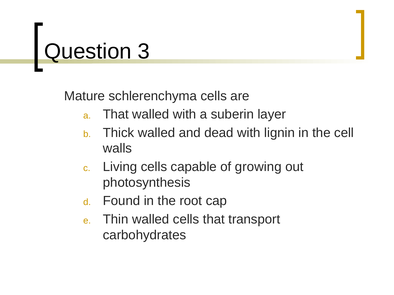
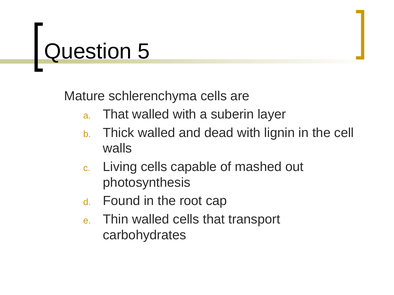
3: 3 -> 5
growing: growing -> mashed
